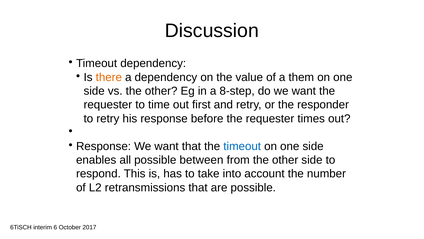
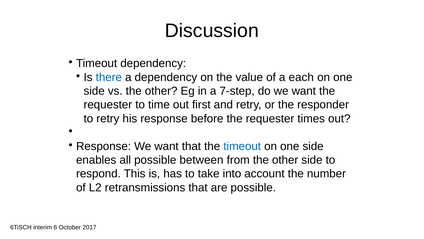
there colour: orange -> blue
them: them -> each
8-step: 8-step -> 7-step
